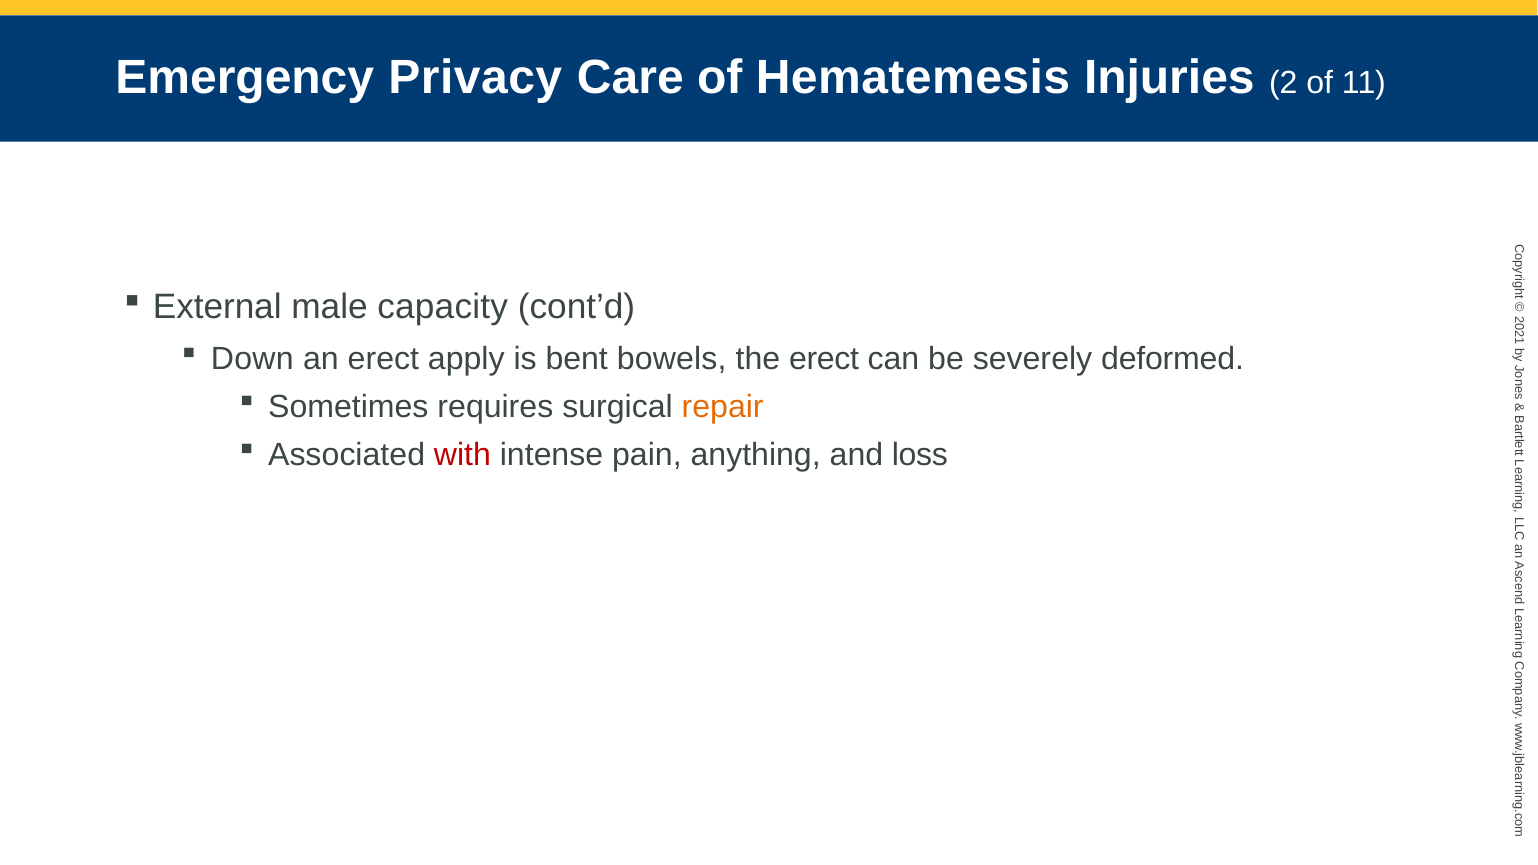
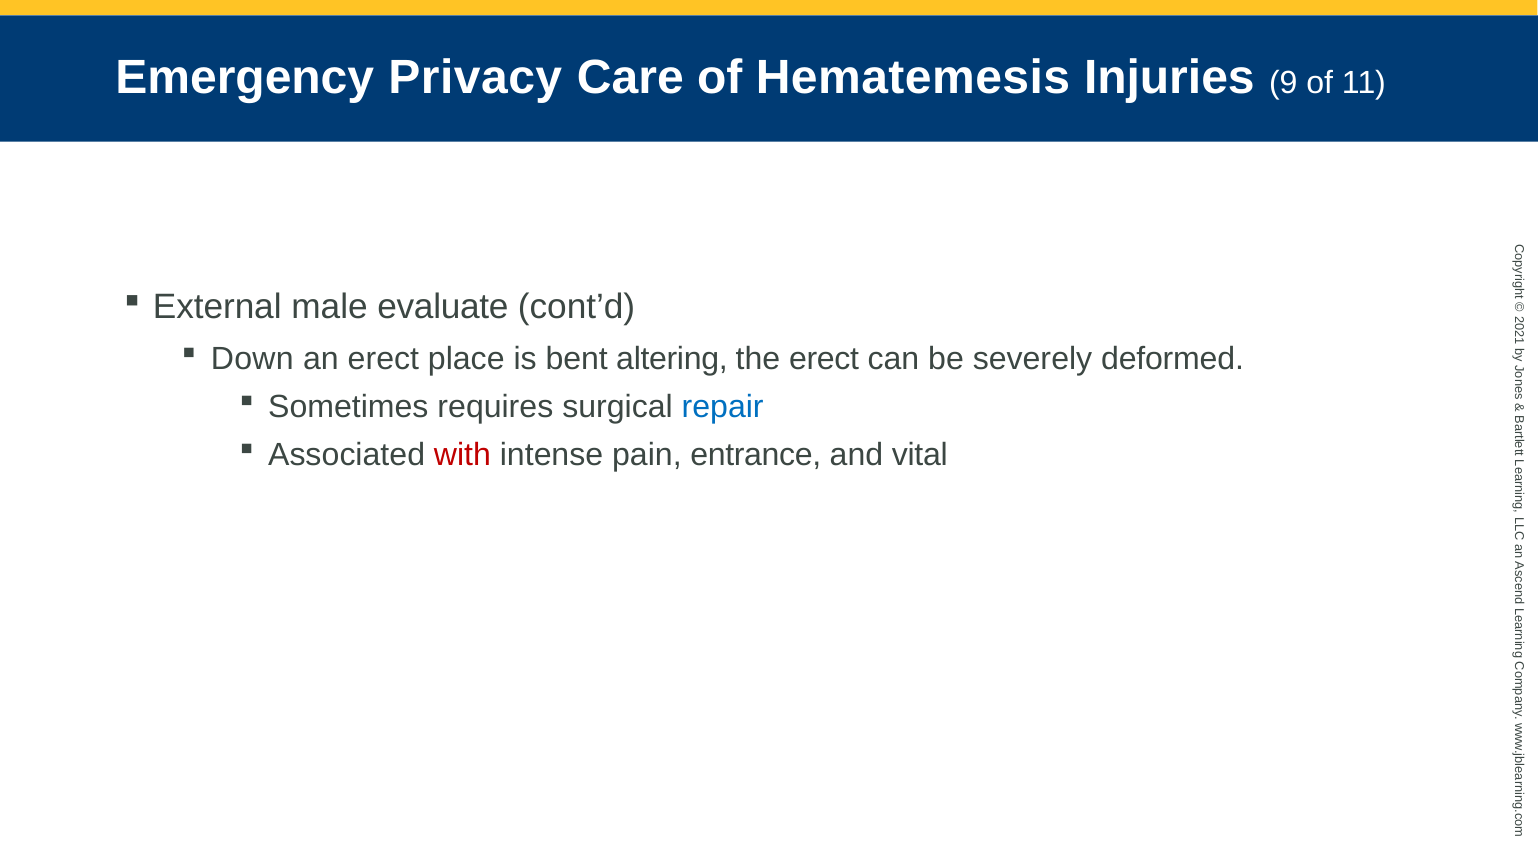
Injuries 2: 2 -> 9
capacity: capacity -> evaluate
apply: apply -> place
bowels: bowels -> altering
repair colour: orange -> blue
anything: anything -> entrance
loss: loss -> vital
